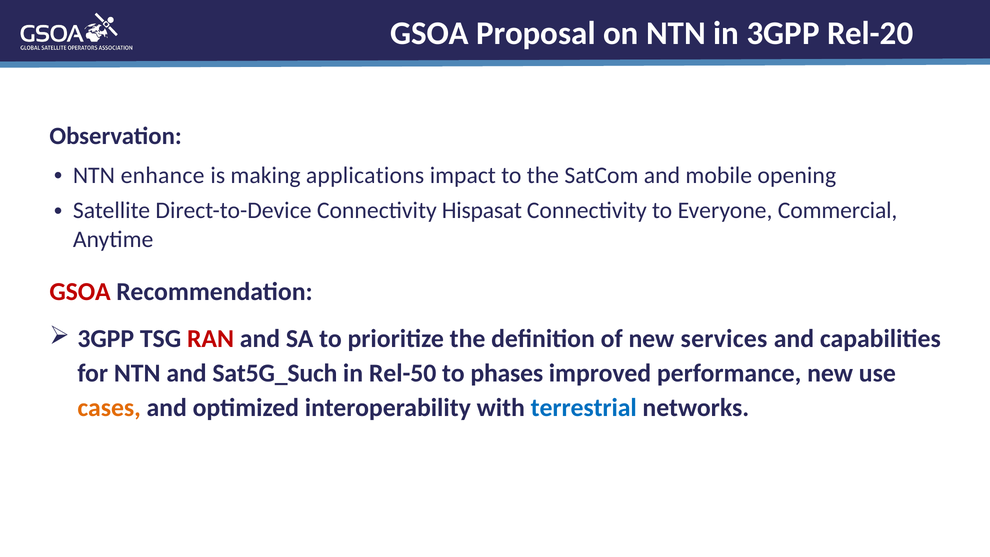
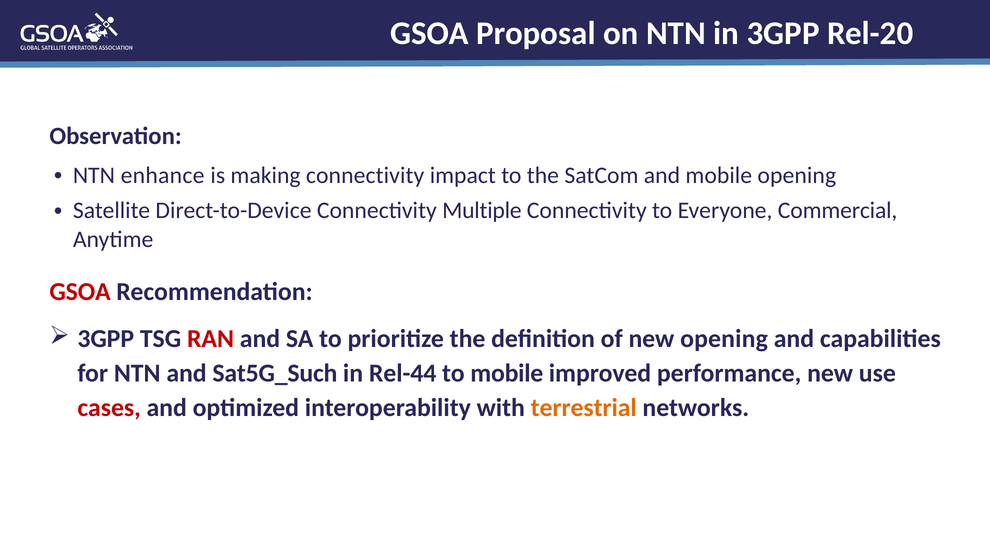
making applications: applications -> connectivity
Hispasat: Hispasat -> Multiple
new services: services -> opening
Rel-50: Rel-50 -> Rel-44
to phases: phases -> mobile
cases colour: orange -> red
terrestrial colour: blue -> orange
